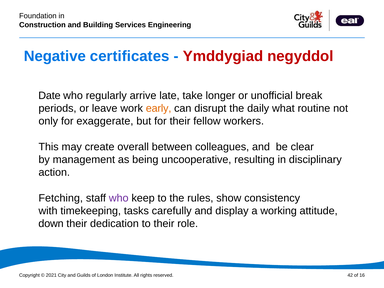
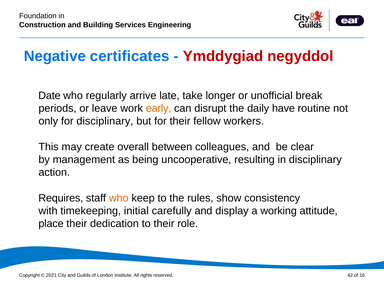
what: what -> have
for exaggerate: exaggerate -> disciplinary
Fetching: Fetching -> Requires
who at (119, 198) colour: purple -> orange
tasks: tasks -> initial
down: down -> place
